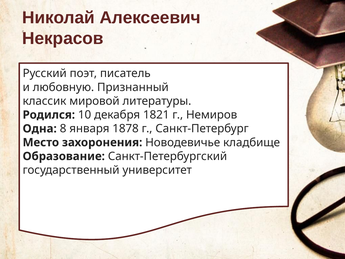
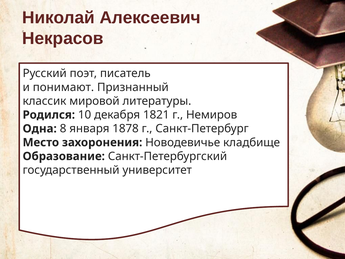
любовную: любовную -> понимают
